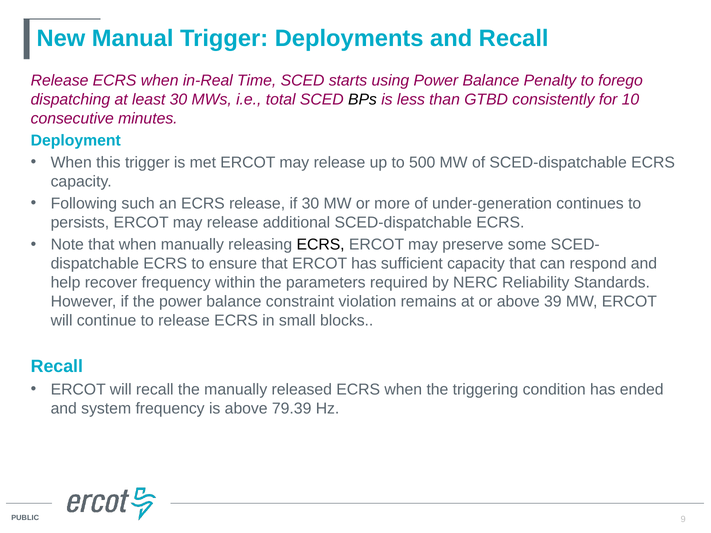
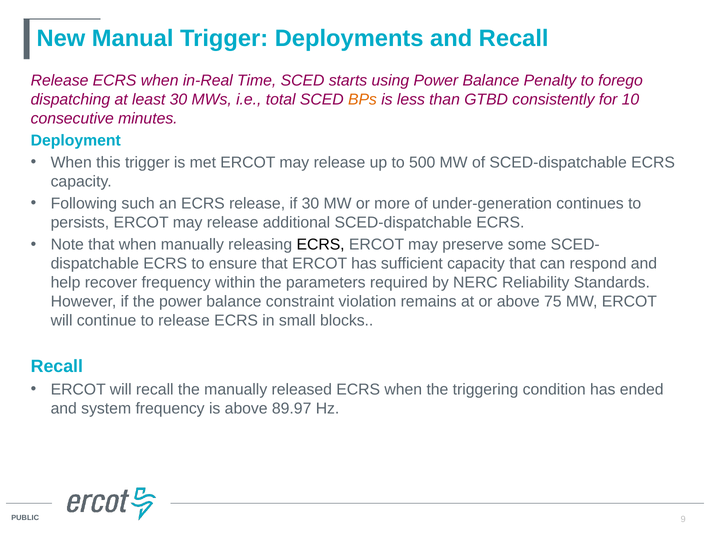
BPs colour: black -> orange
39: 39 -> 75
79.39: 79.39 -> 89.97
